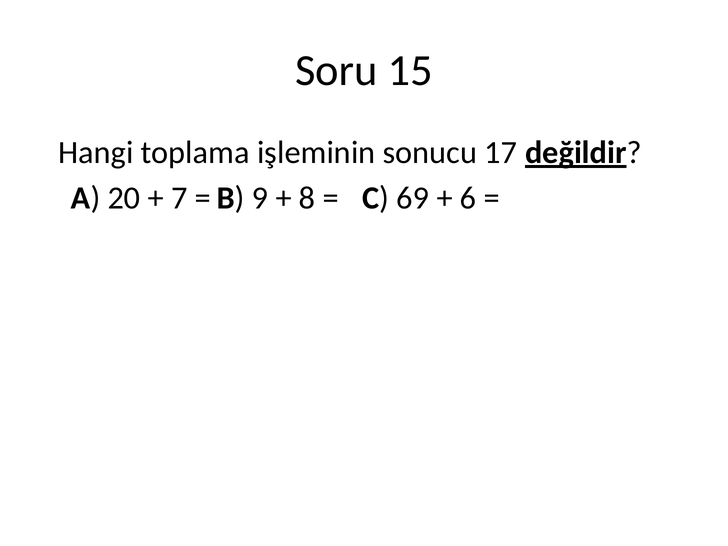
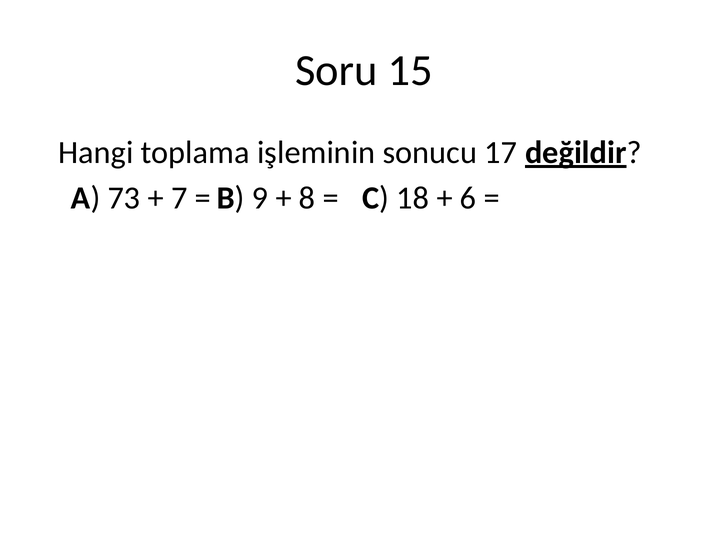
20: 20 -> 73
69: 69 -> 18
